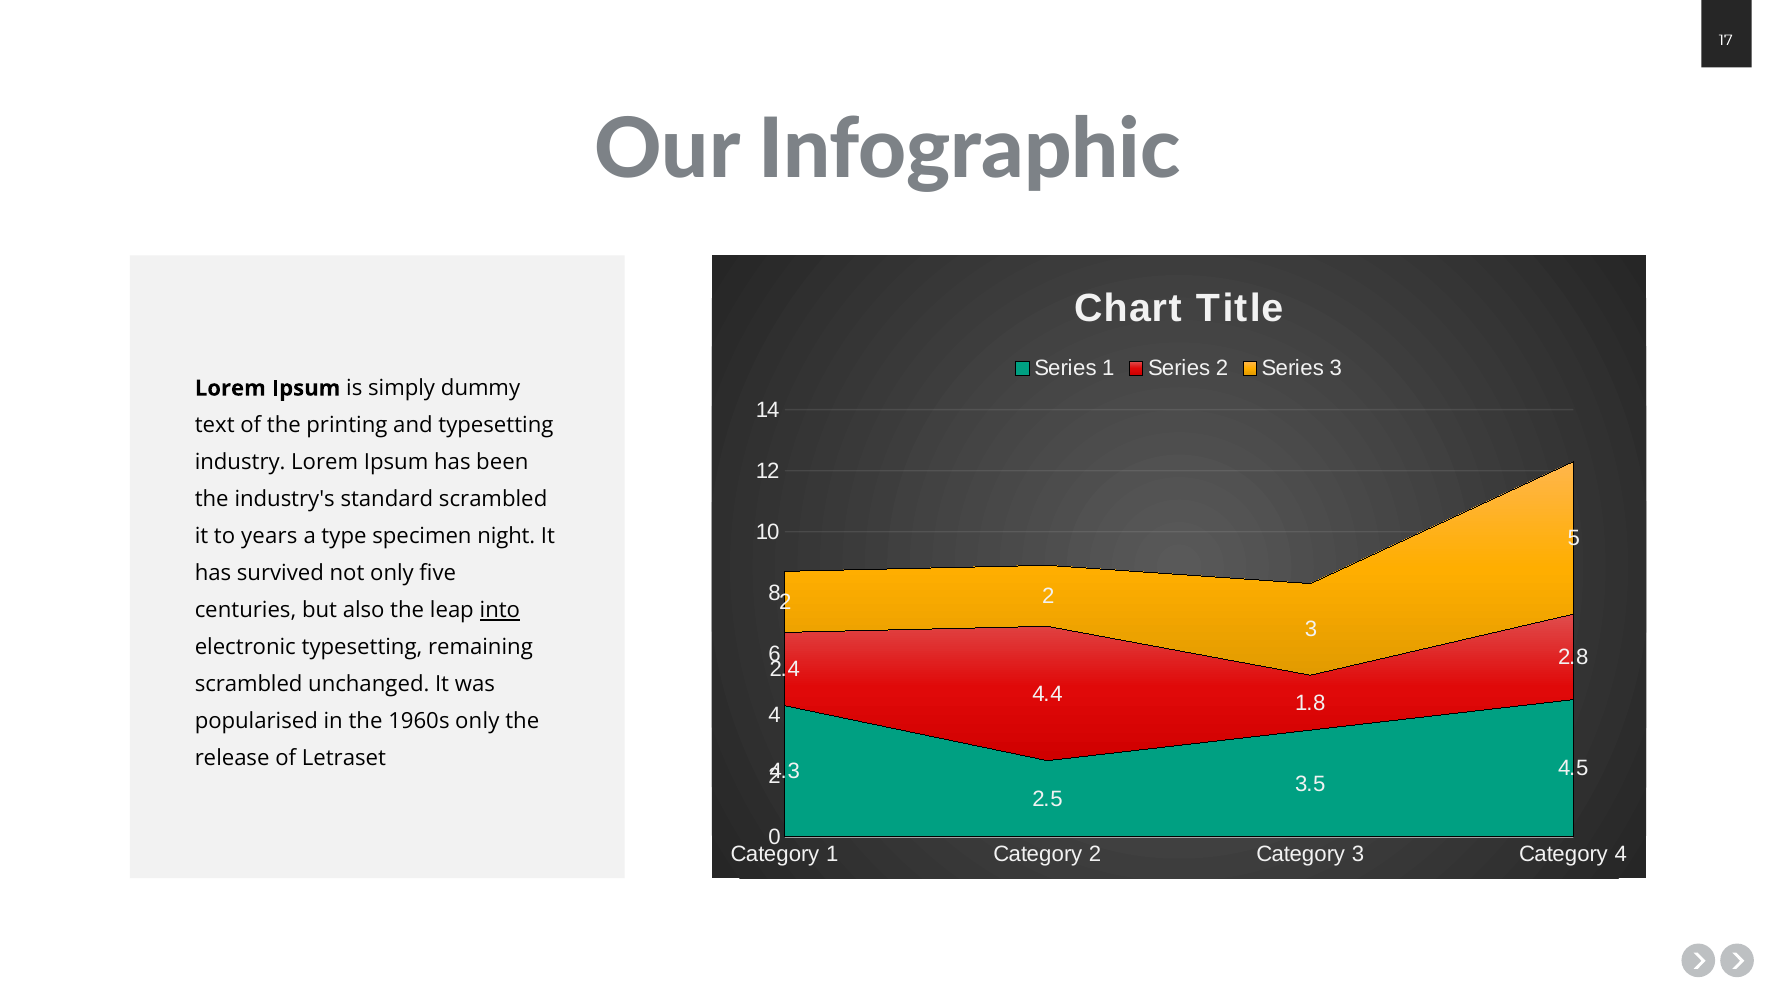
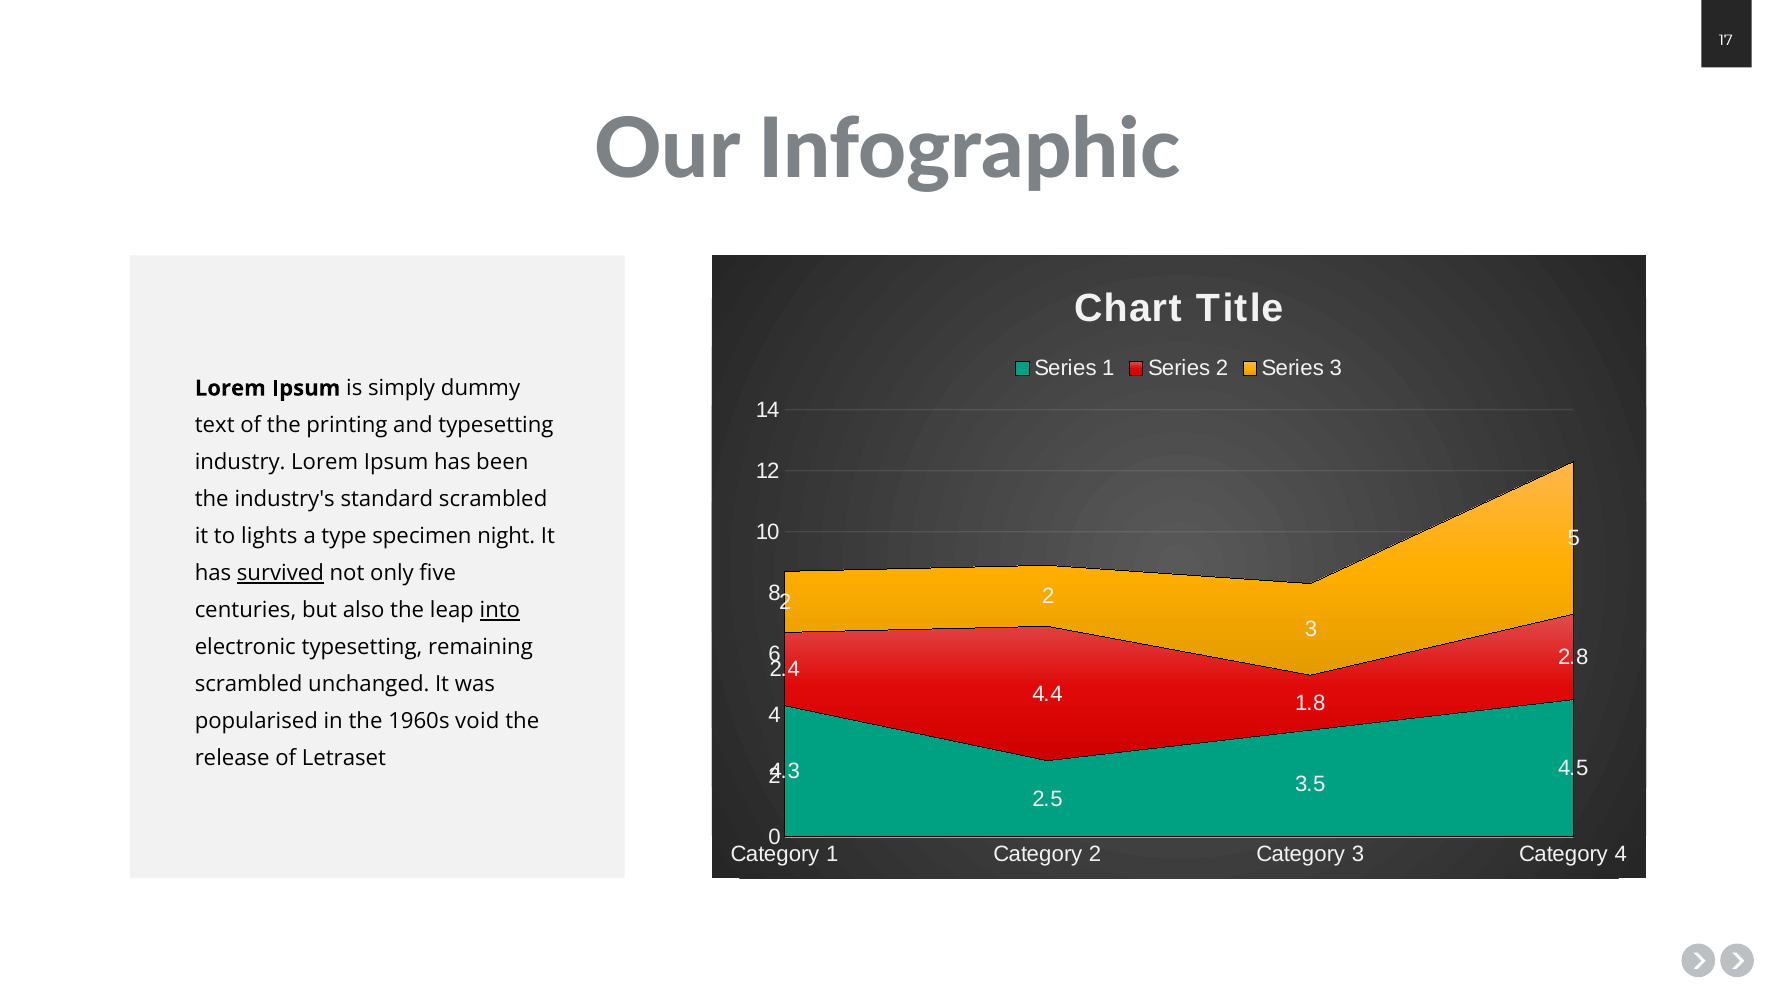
years: years -> lights
survived underline: none -> present
1960s only: only -> void
